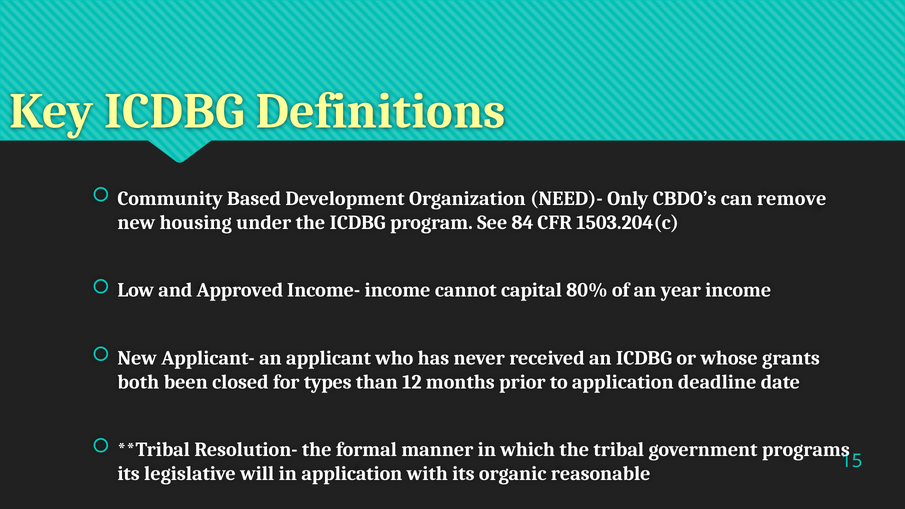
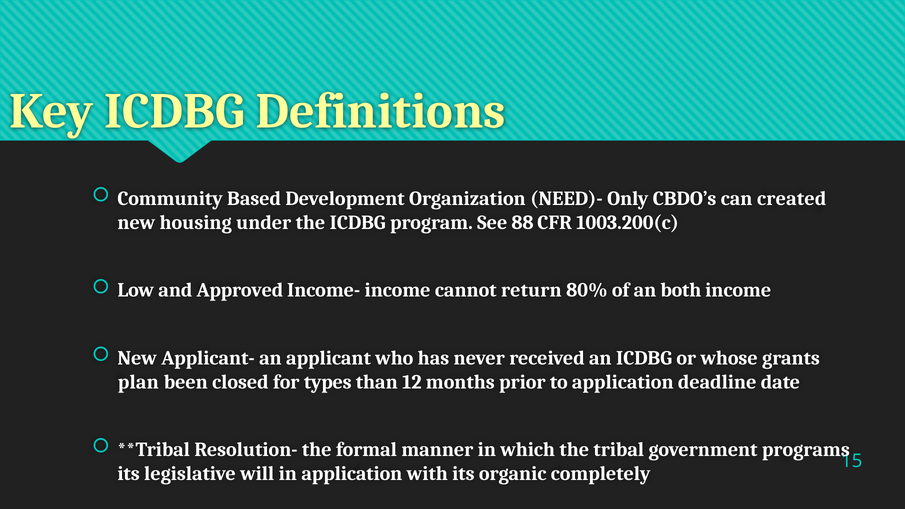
remove: remove -> created
84: 84 -> 88
1503.204(c: 1503.204(c -> 1003.200(c
capital: capital -> return
year: year -> both
both: both -> plan
reasonable: reasonable -> completely
